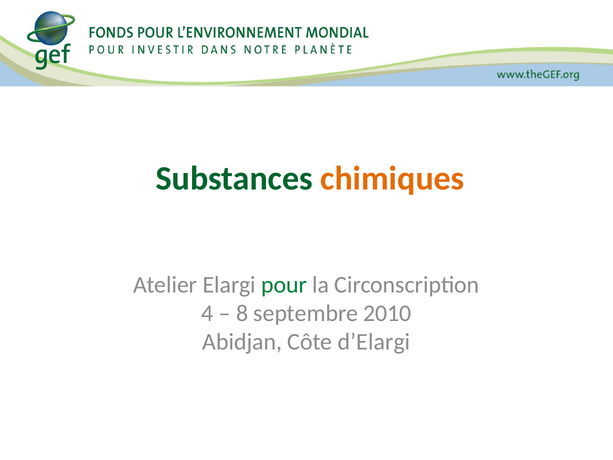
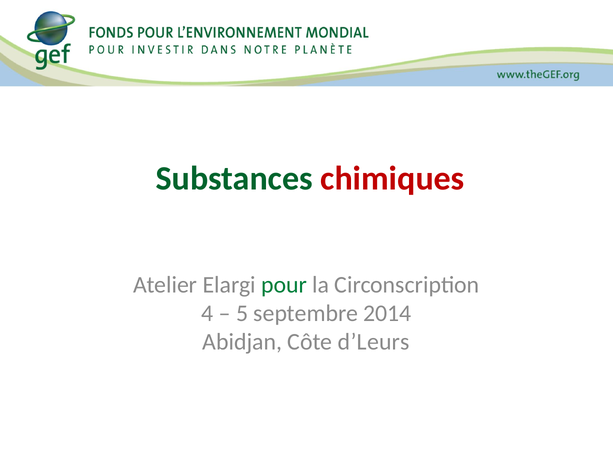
chimiques colour: orange -> red
8: 8 -> 5
2010: 2010 -> 2014
d’Elargi: d’Elargi -> d’Leurs
